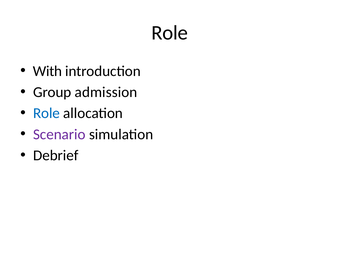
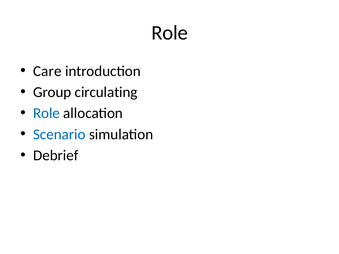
With: With -> Care
admission: admission -> circulating
Scenario colour: purple -> blue
